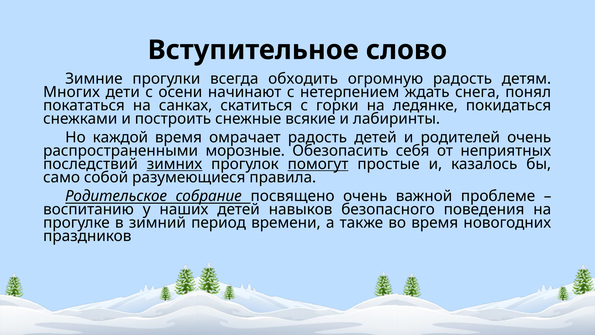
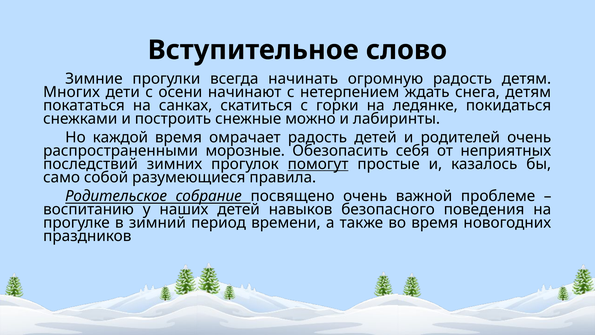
обходить: обходить -> начинать
снега понял: понял -> детям
всякие: всякие -> можно
зимних underline: present -> none
